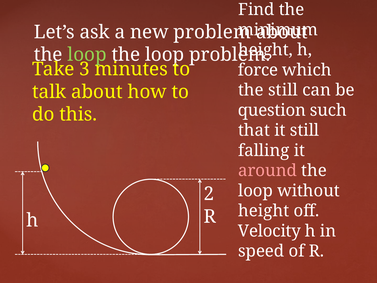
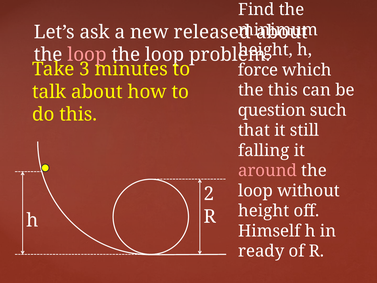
new problem: problem -> released
loop at (87, 55) colour: light green -> pink
the still: still -> this
Velocity: Velocity -> Himself
speed: speed -> ready
